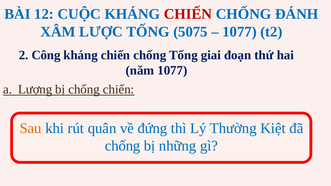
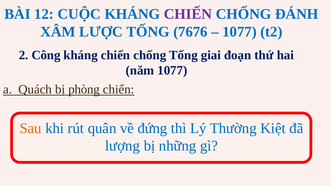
CHIẾN at (188, 14) colour: red -> purple
5075: 5075 -> 7676
Lượng: Lượng -> Quách
bị chống: chống -> phòng
chống at (123, 146): chống -> lượng
